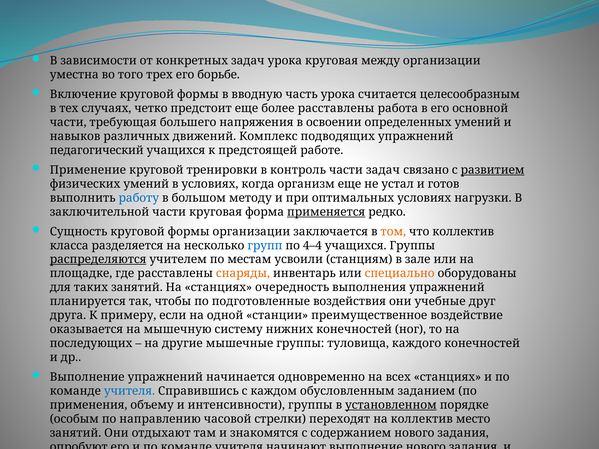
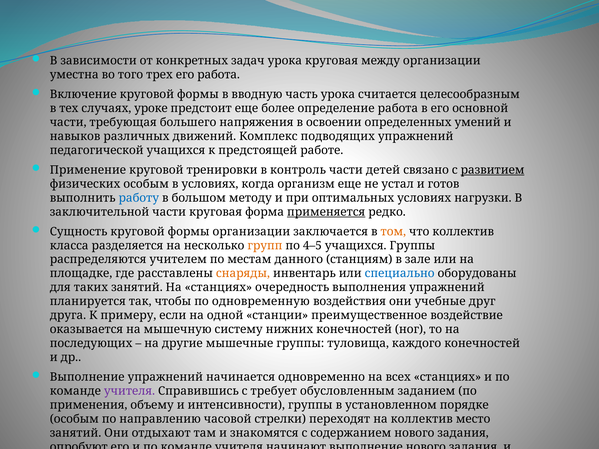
его борьбе: борьбе -> работа
четко: четко -> уроке
более расставлены: расставлены -> определение
педагогический: педагогический -> педагогической
части задач: задач -> детей
физических умений: умений -> особым
групп colour: blue -> orange
4–4: 4–4 -> 4–5
распределяются underline: present -> none
усвоили: усвоили -> данного
специально colour: orange -> blue
подготовленные: подготовленные -> одновременную
учителя at (129, 391) colour: blue -> purple
каждом: каждом -> требует
установленном underline: present -> none
